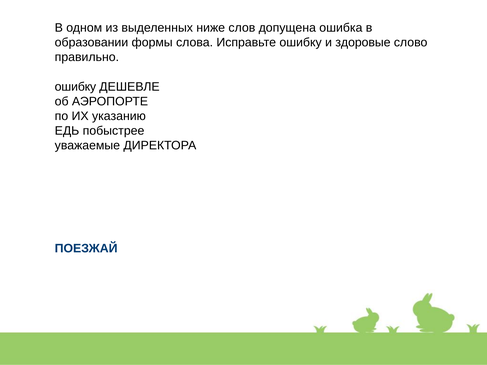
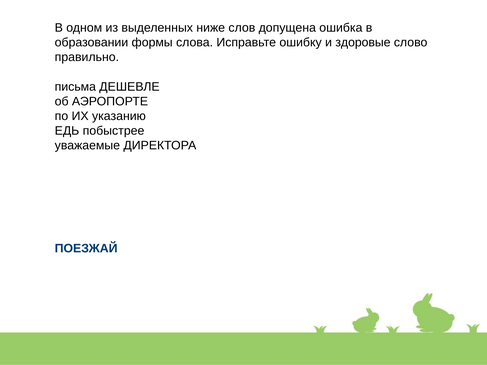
ошибку at (75, 87): ошибку -> письма
